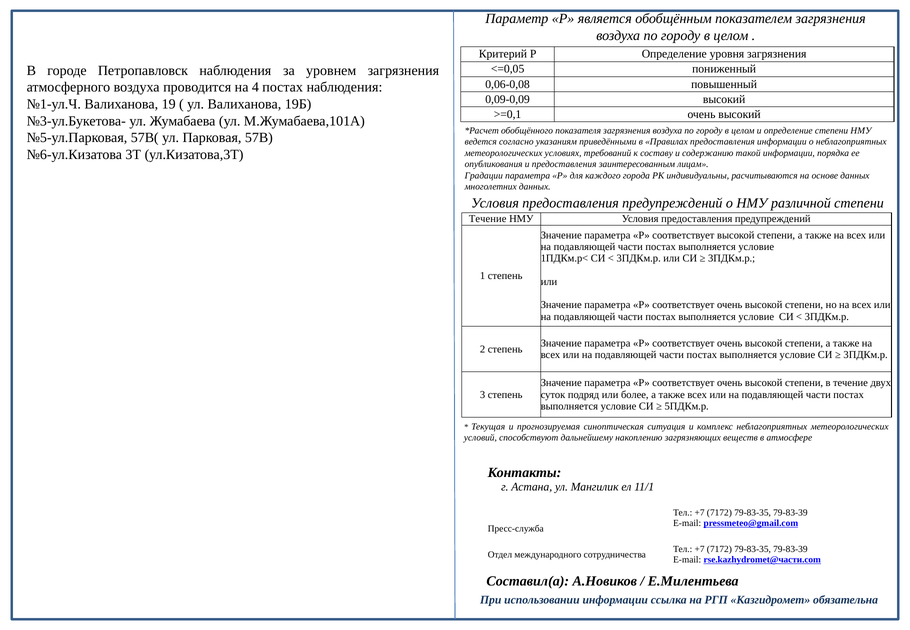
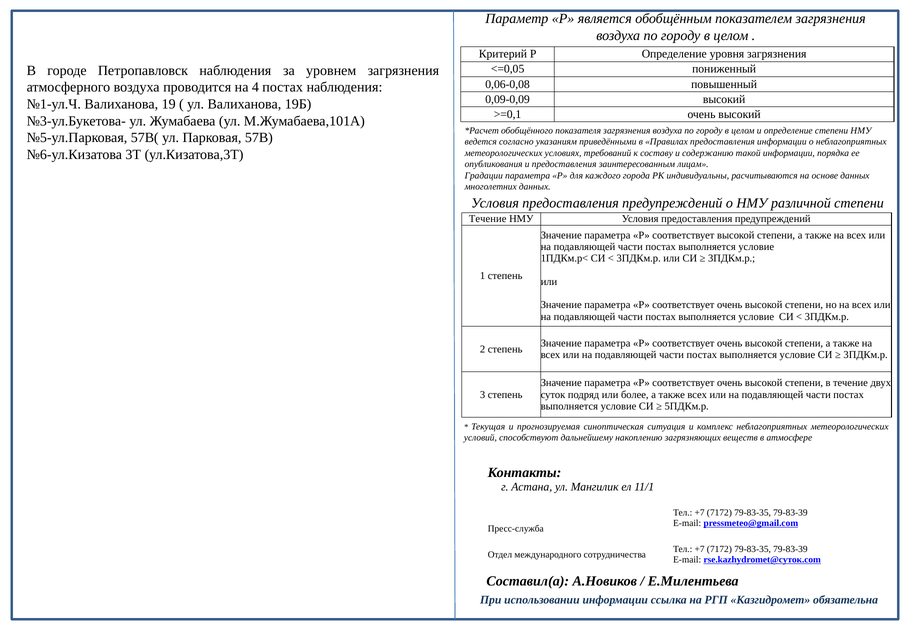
rse.kazhydromet@части.com: rse.kazhydromet@части.com -> rse.kazhydromet@суток.com
